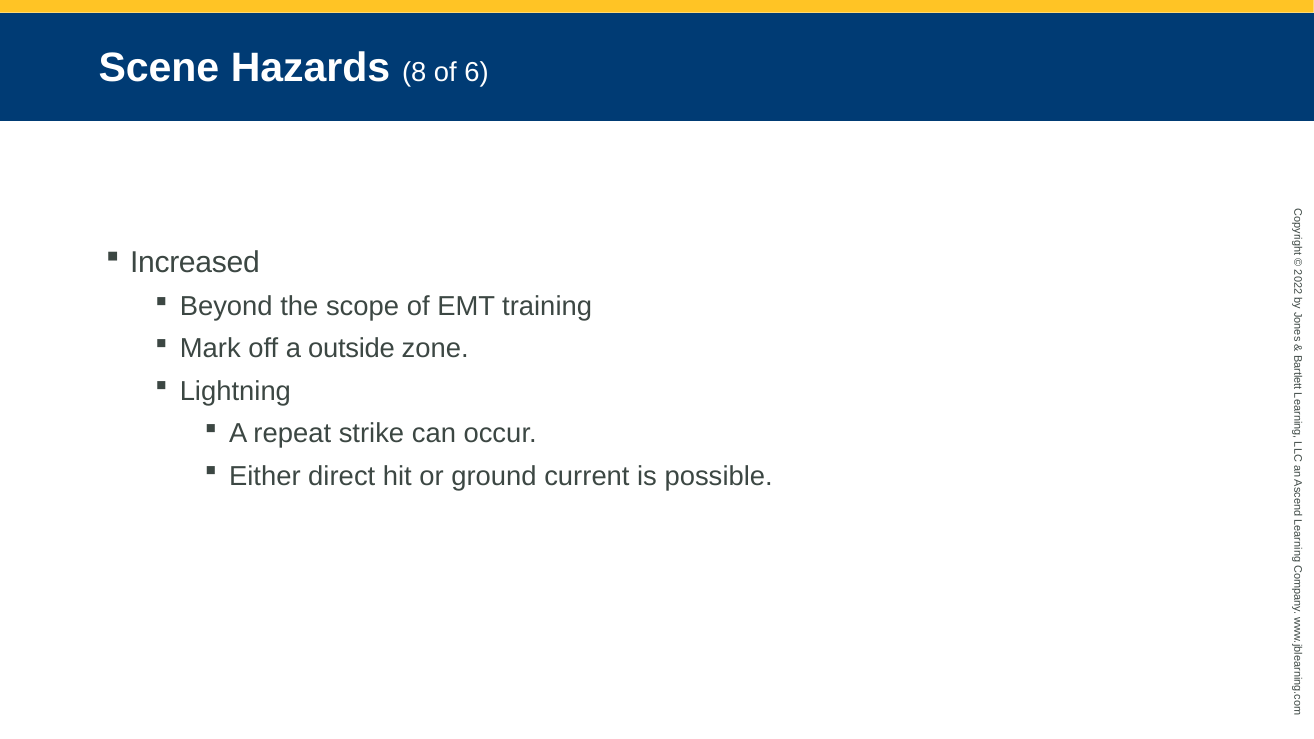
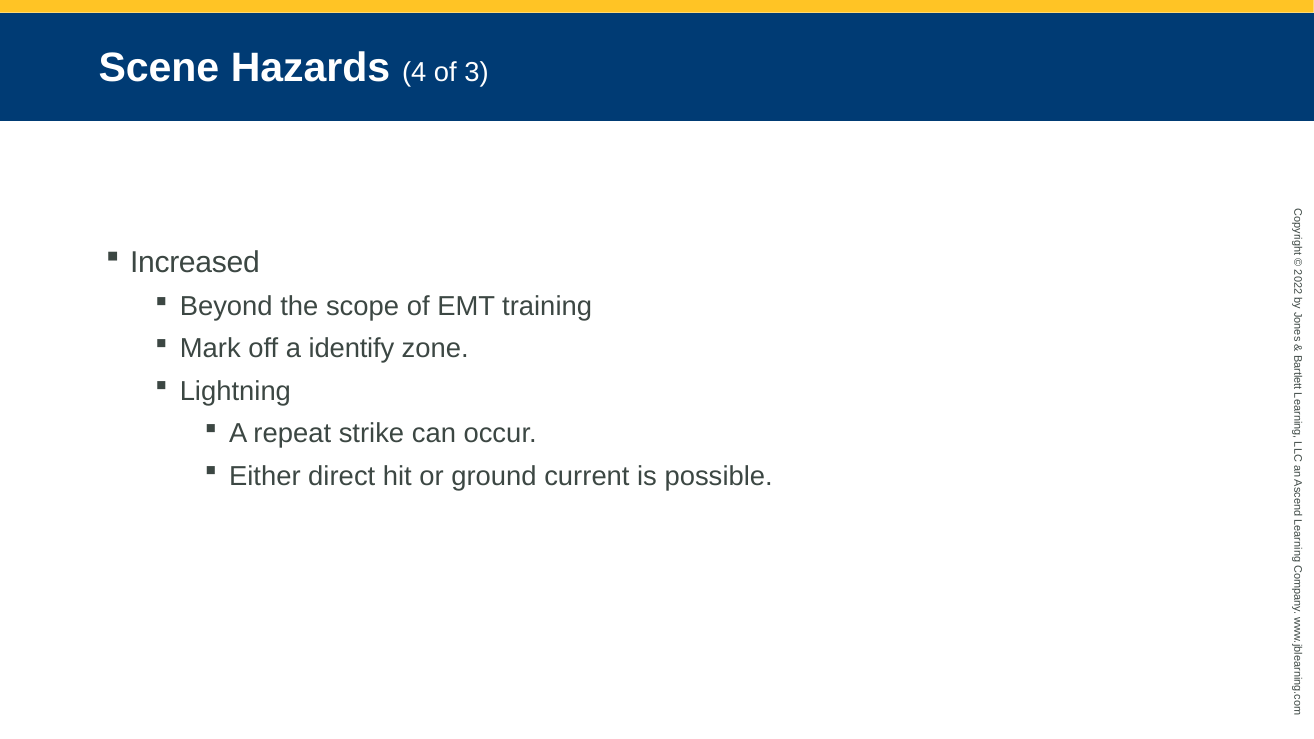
8: 8 -> 4
6: 6 -> 3
outside: outside -> identify
